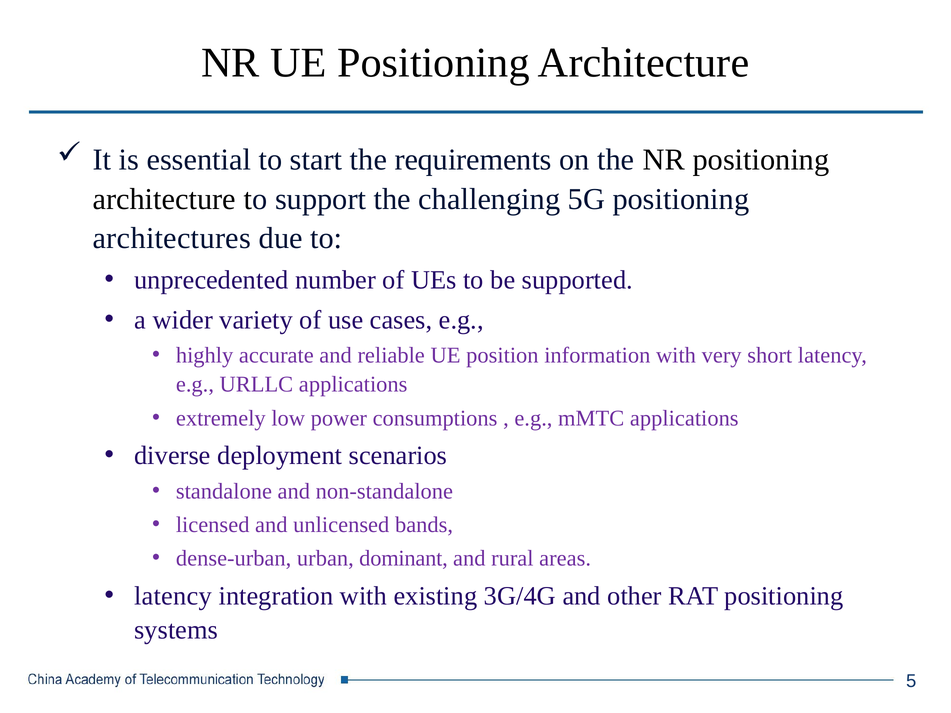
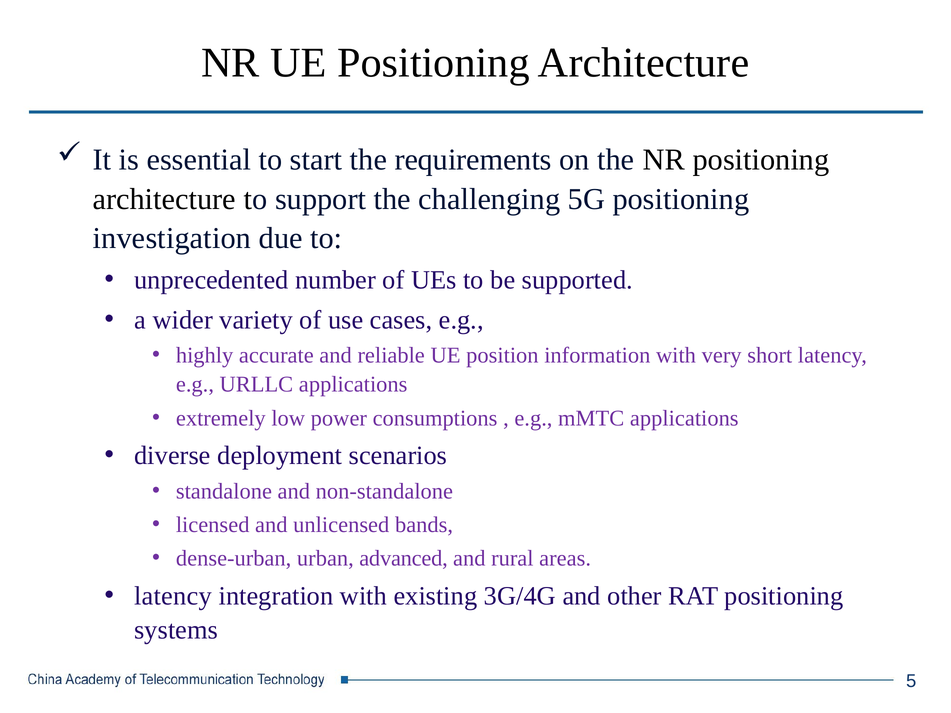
architectures: architectures -> investigation
dominant: dominant -> advanced
